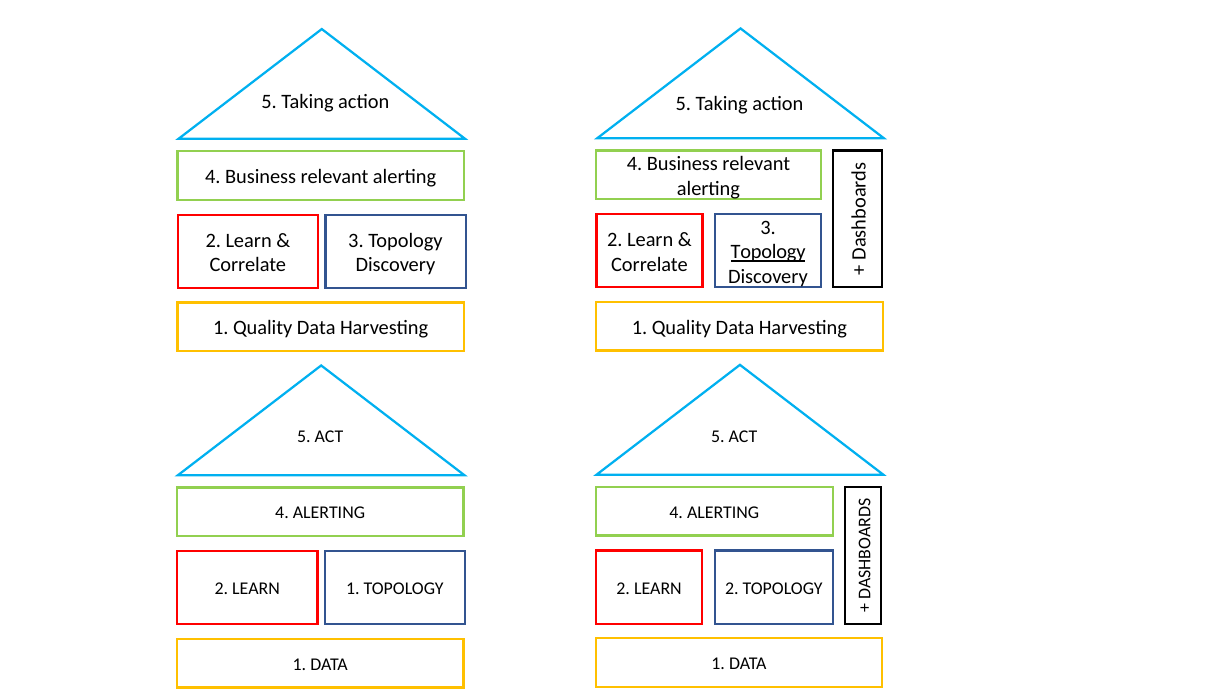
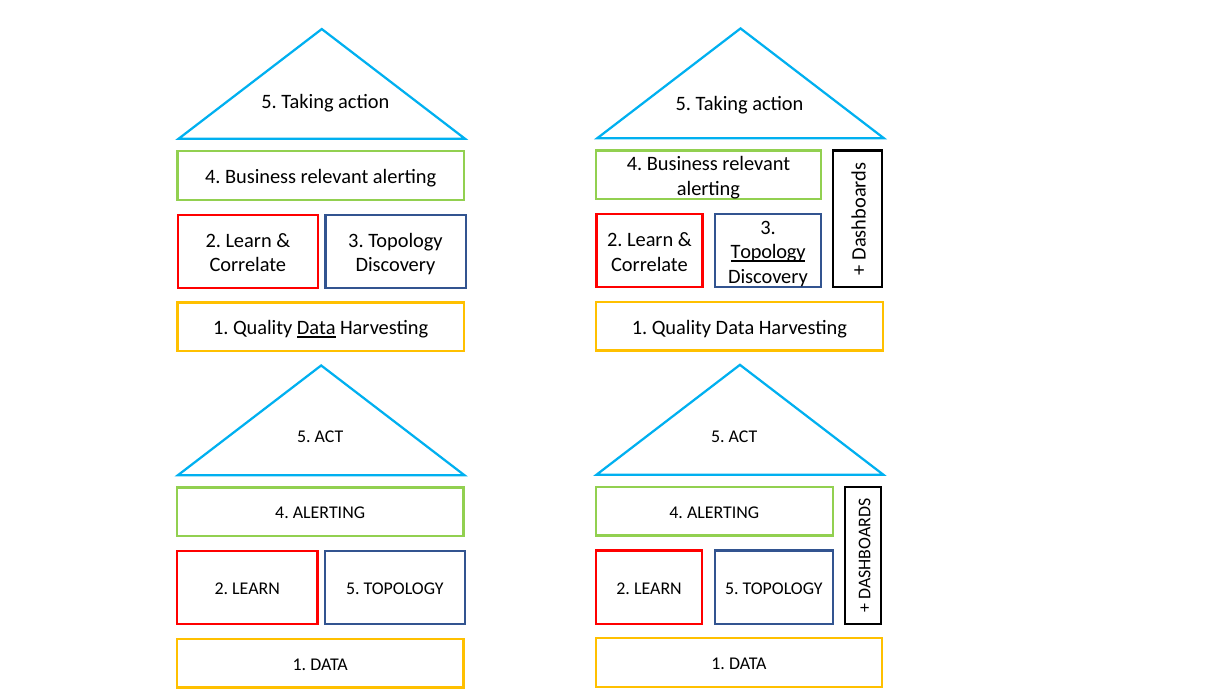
Data at (316, 328) underline: none -> present
2 at (732, 588): 2 -> 5
1 at (353, 589): 1 -> 5
